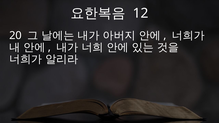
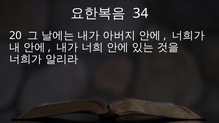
12: 12 -> 34
